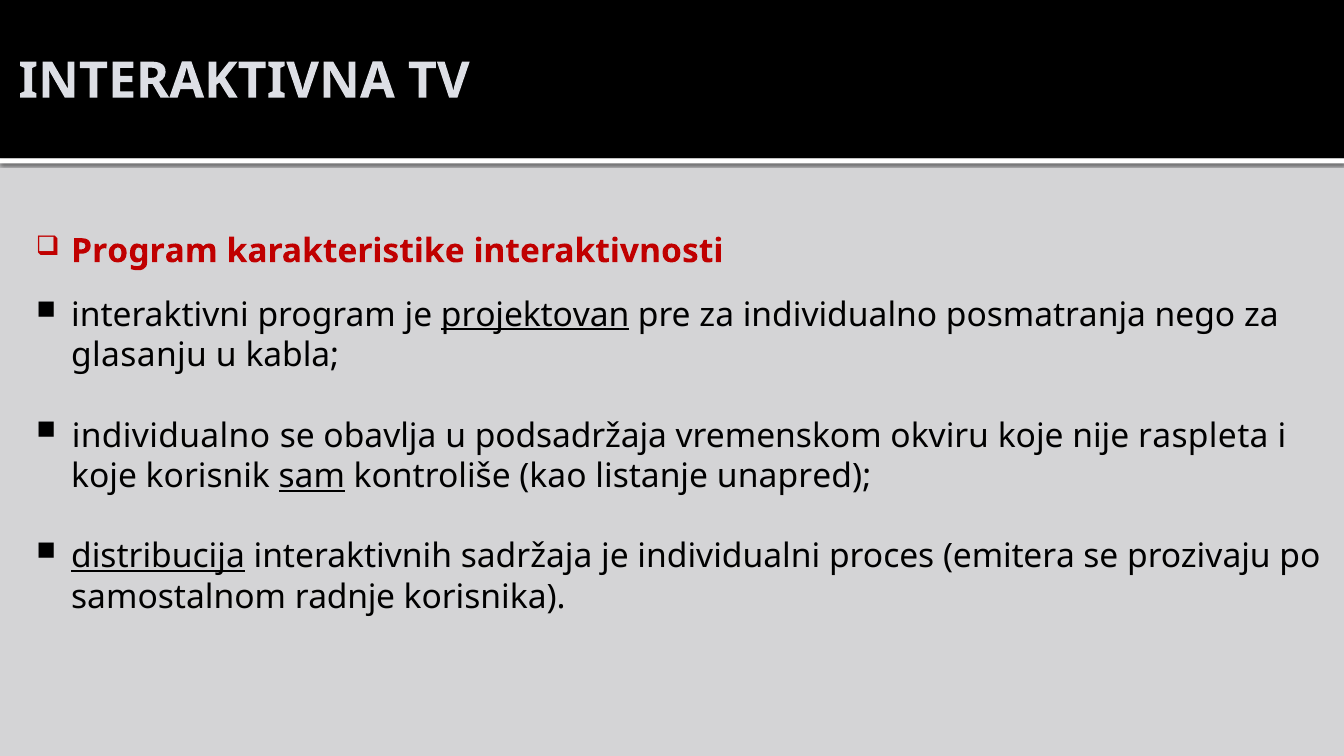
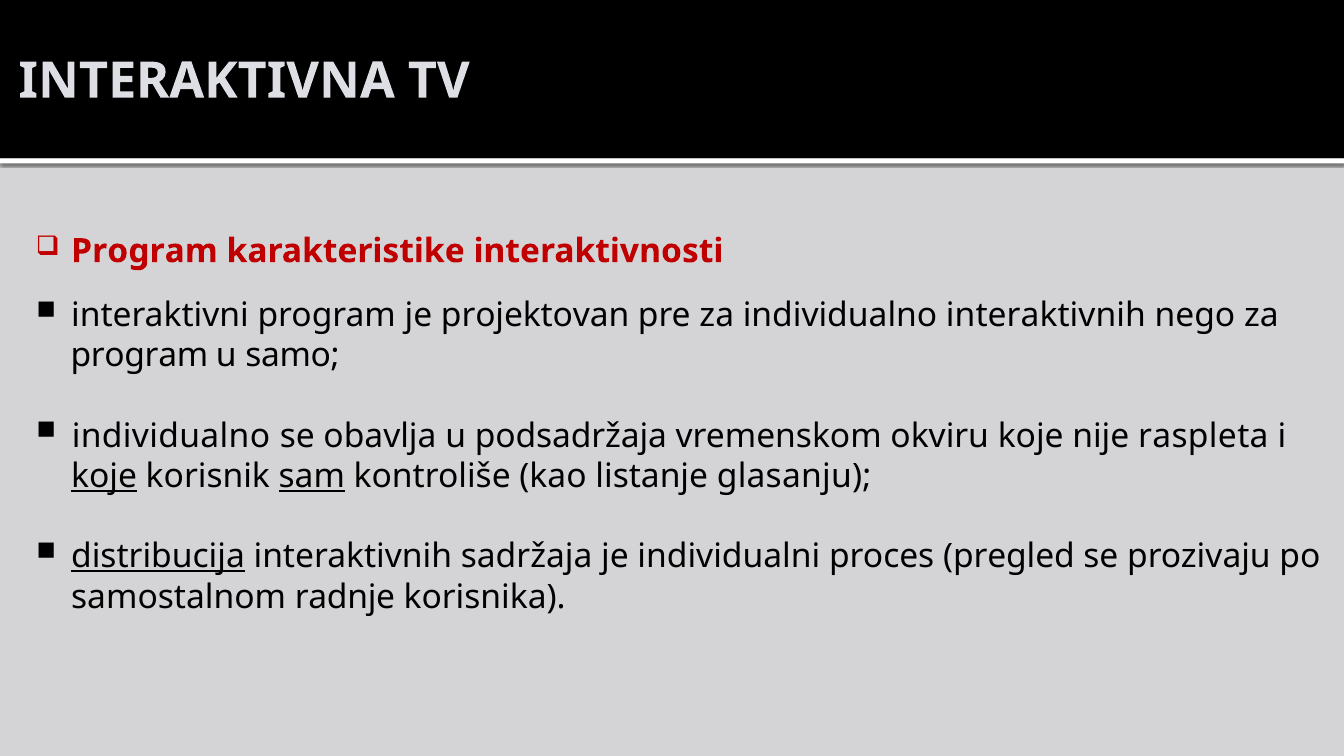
projektovan underline: present -> none
individualno posmatranja: posmatranja -> interaktivnih
glasanju at (139, 355): glasanju -> program
kabla: kabla -> samo
koje at (104, 476) underline: none -> present
unapred: unapred -> glasanju
emitera: emitera -> pregled
